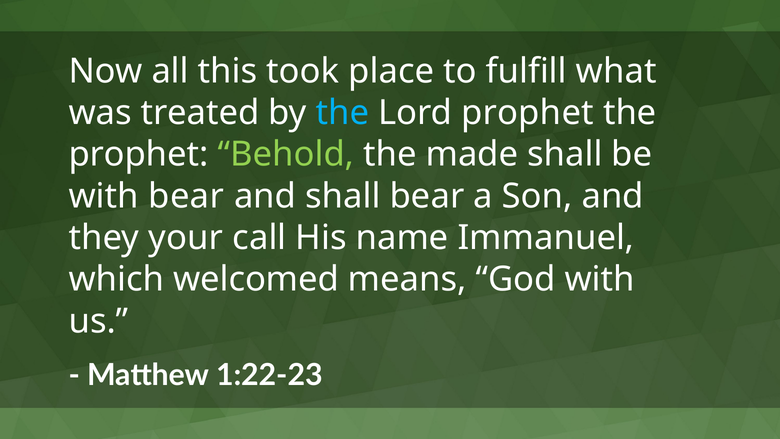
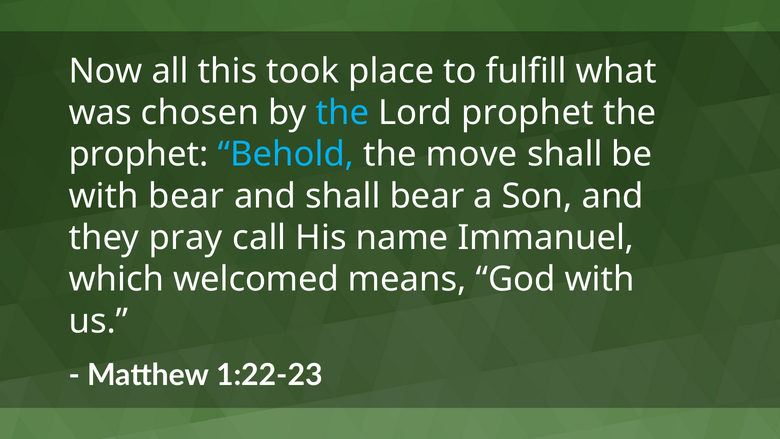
treated: treated -> chosen
Behold colour: light green -> light blue
made: made -> move
your: your -> pray
